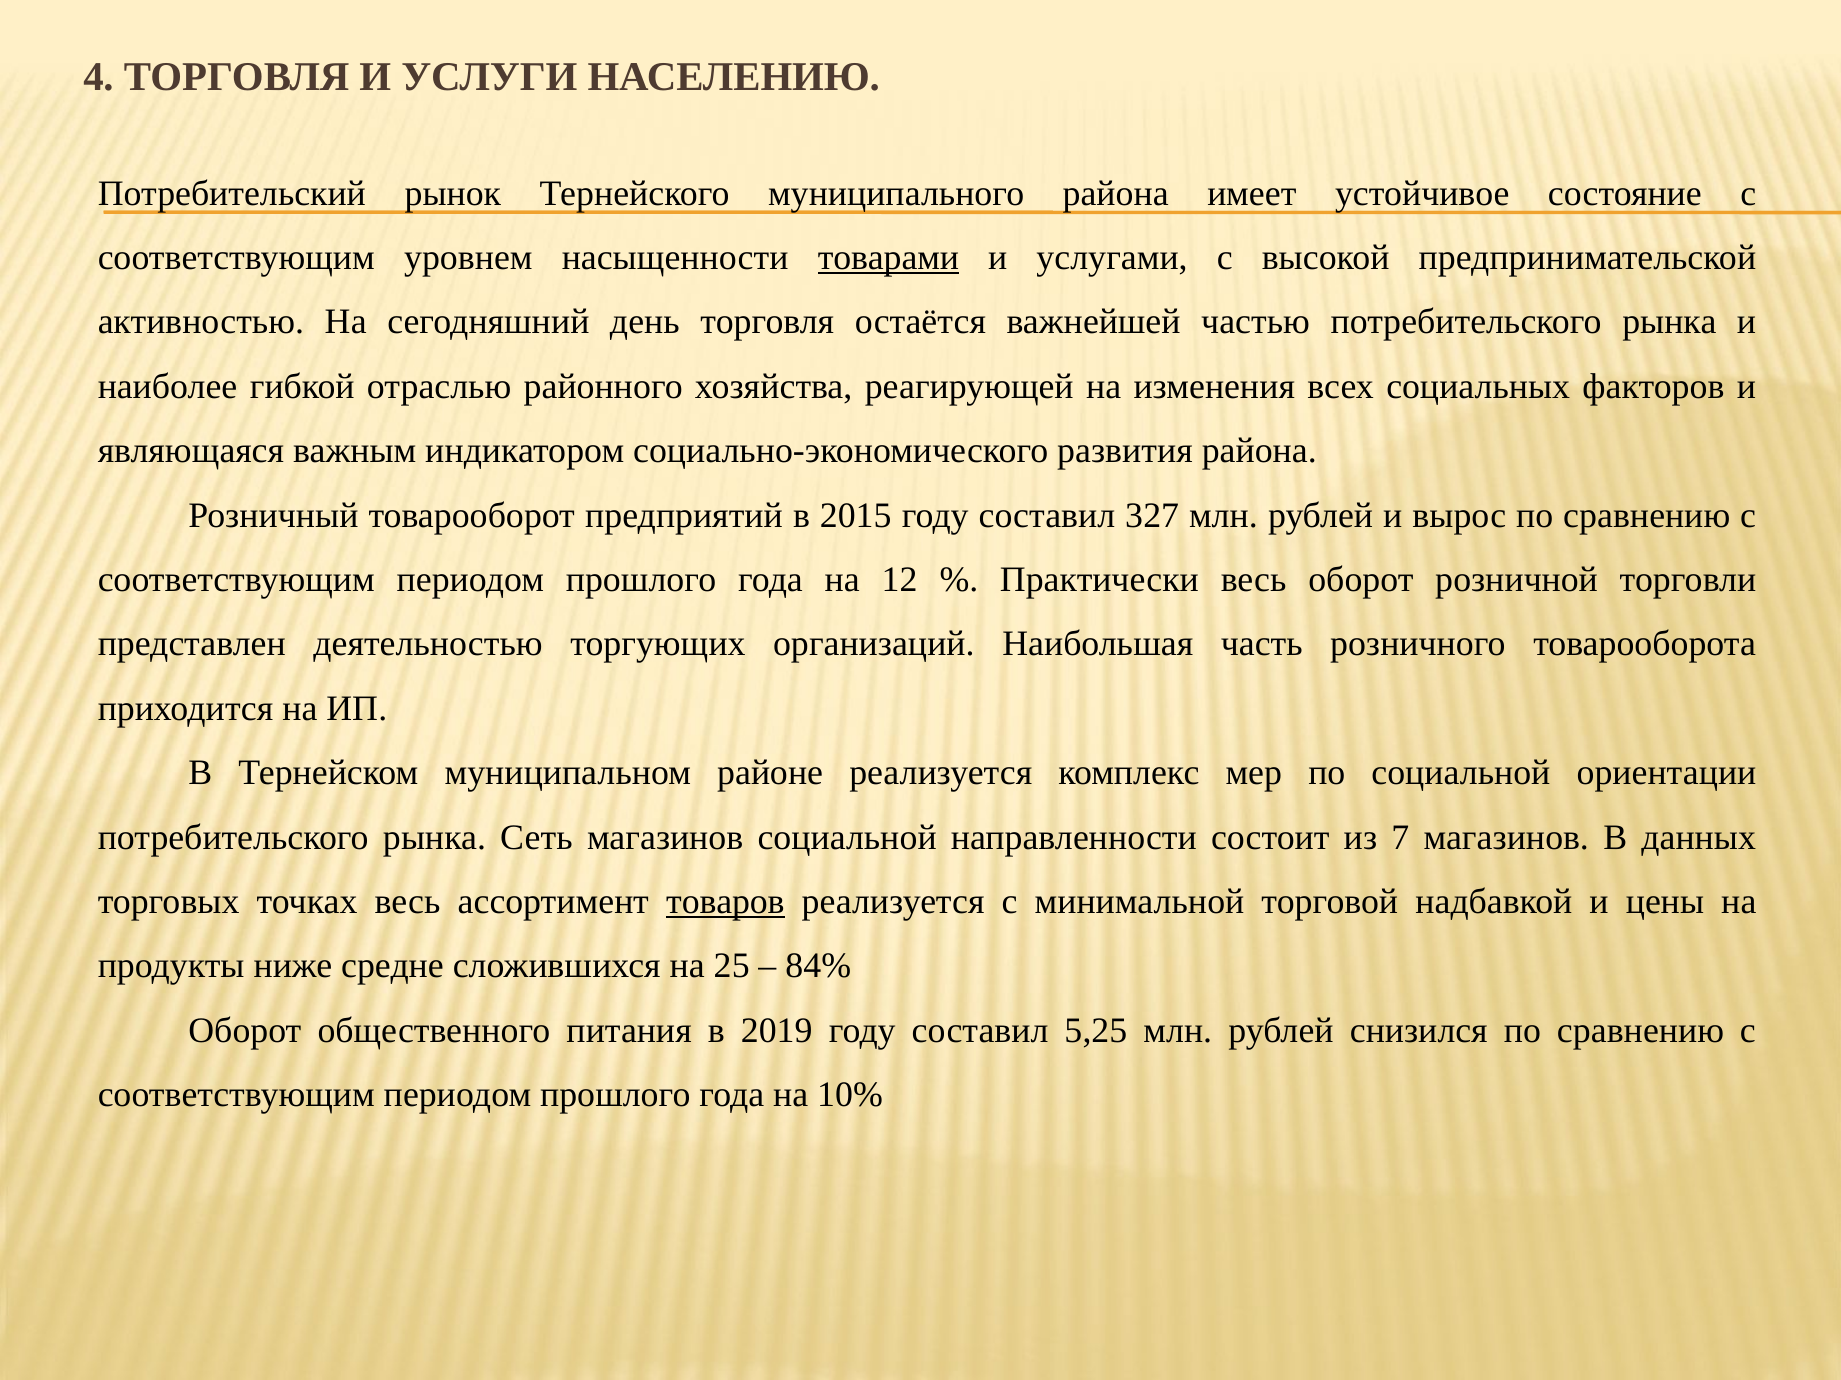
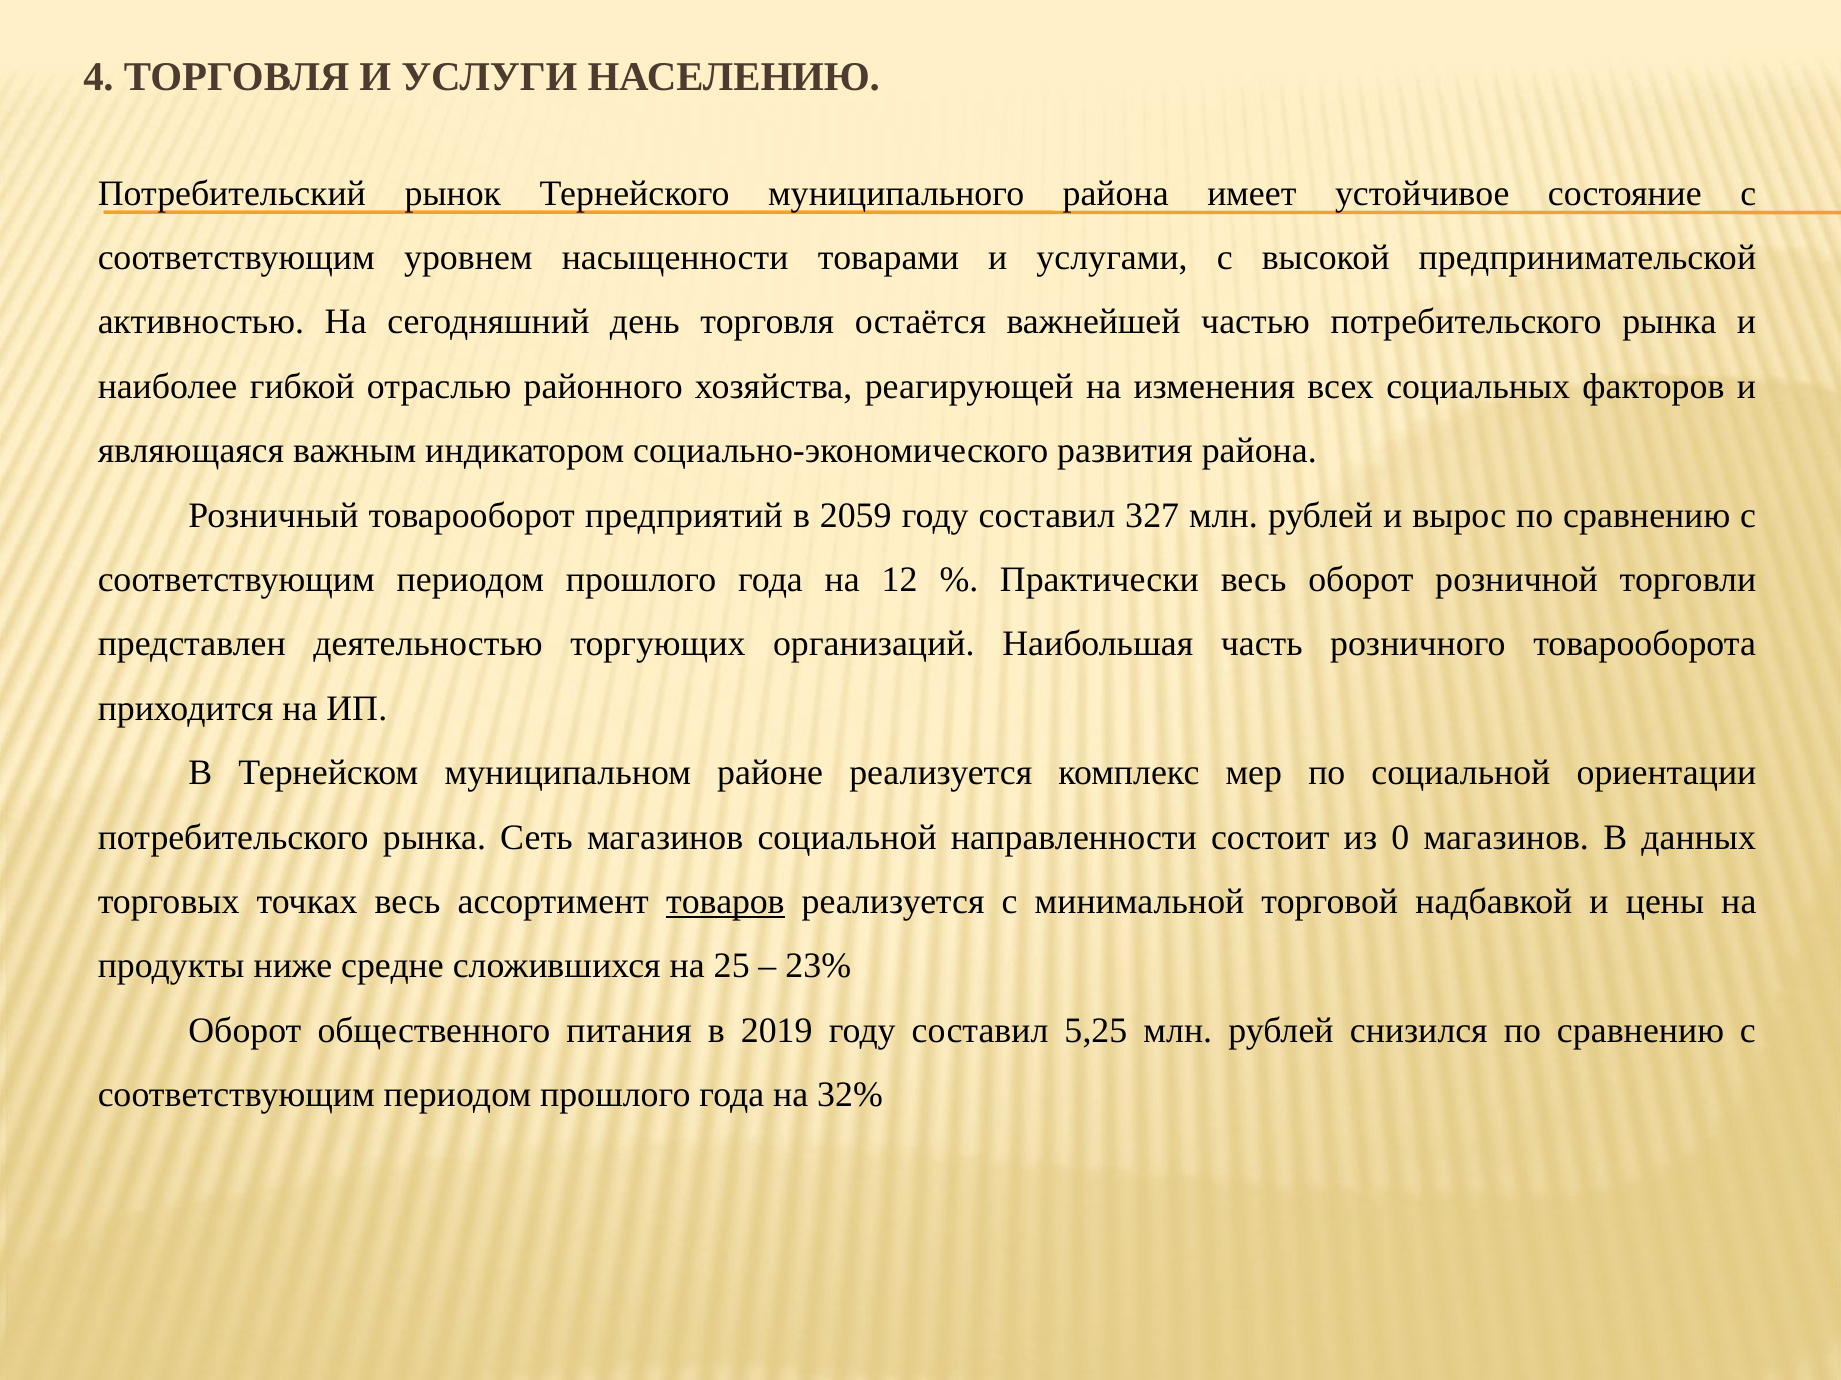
товарами underline: present -> none
2015: 2015 -> 2059
7: 7 -> 0
84%: 84% -> 23%
10%: 10% -> 32%
